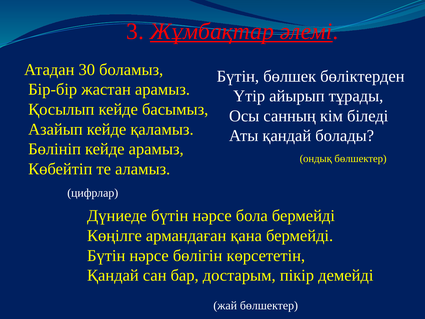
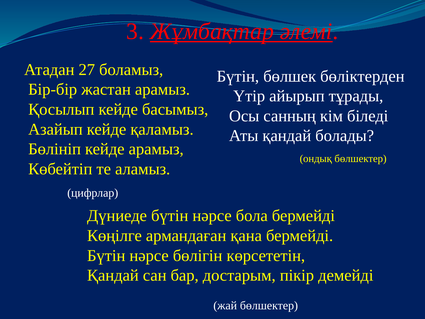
30: 30 -> 27
